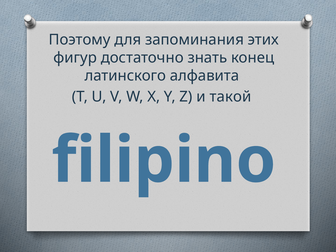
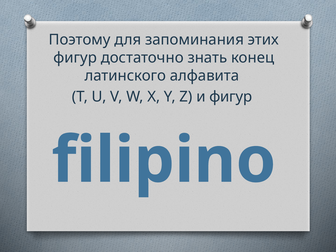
и такой: такой -> фигур
